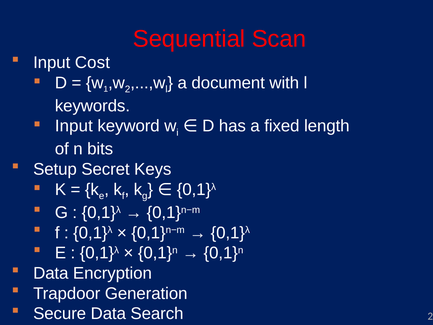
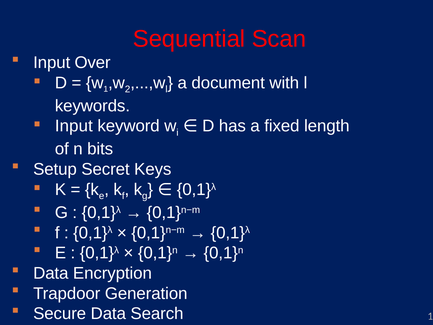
Cost: Cost -> Over
Search 2: 2 -> 1
